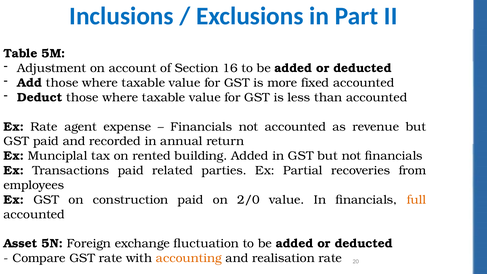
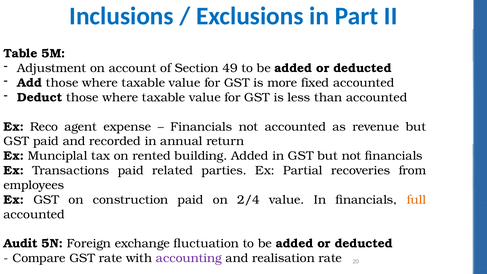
16: 16 -> 49
Ex Rate: Rate -> Reco
2/0: 2/0 -> 2/4
Asset: Asset -> Audit
accounting colour: orange -> purple
